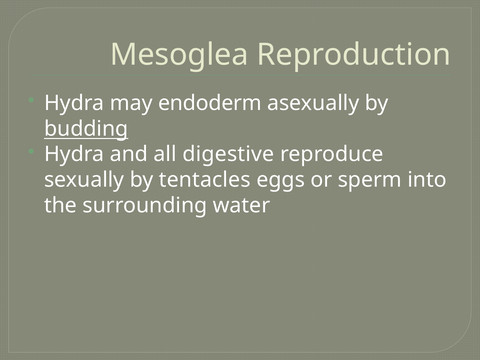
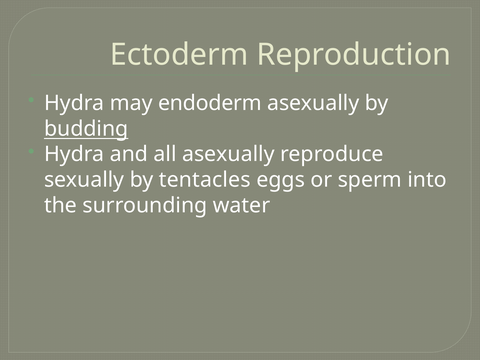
Mesoglea: Mesoglea -> Ectoderm
all digestive: digestive -> asexually
